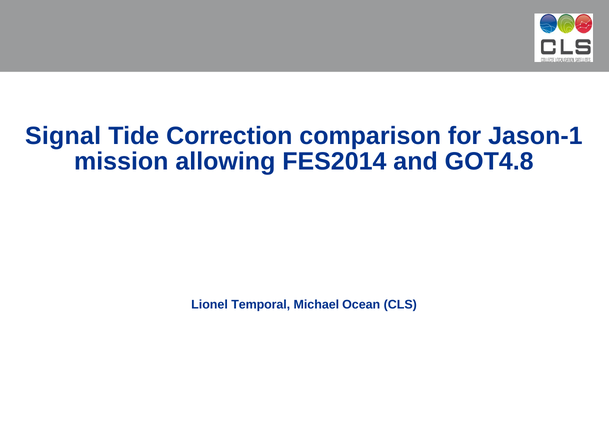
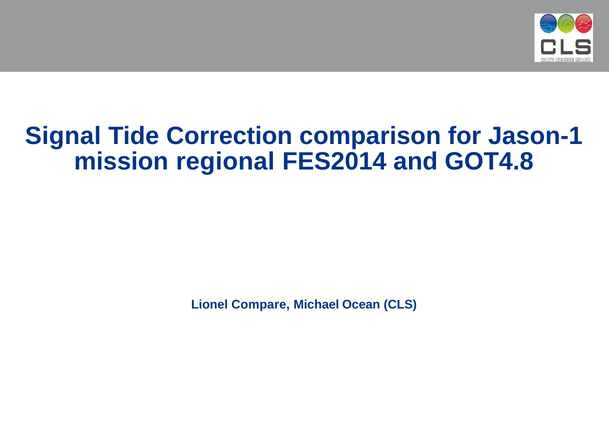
allowing: allowing -> regional
Temporal: Temporal -> Compare
